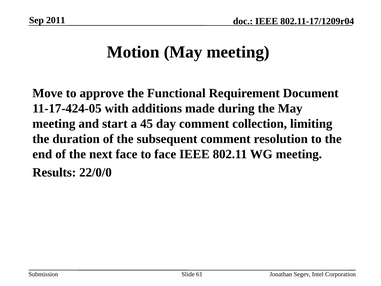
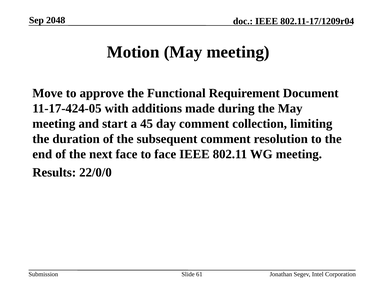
2011: 2011 -> 2048
